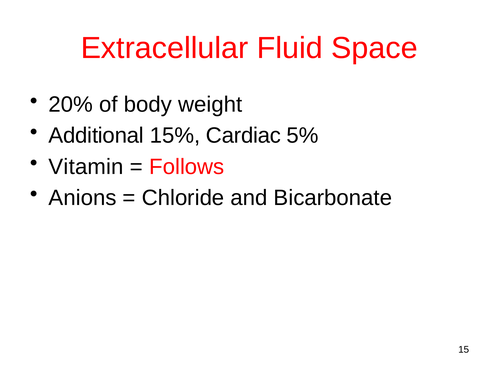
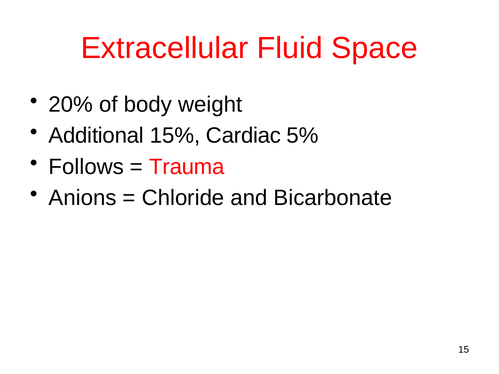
Vitamin: Vitamin -> Follows
Follows: Follows -> Trauma
